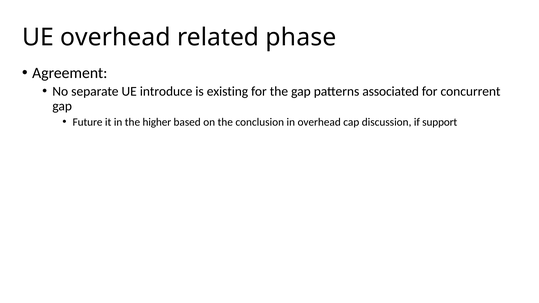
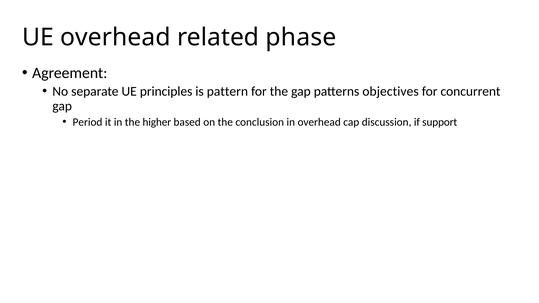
introduce: introduce -> principles
existing: existing -> pattern
associated: associated -> objectives
Future: Future -> Period
